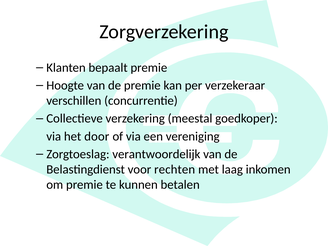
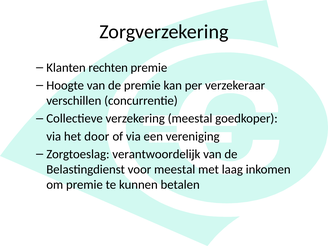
bepaalt: bepaalt -> rechten
voor rechten: rechten -> meestal
